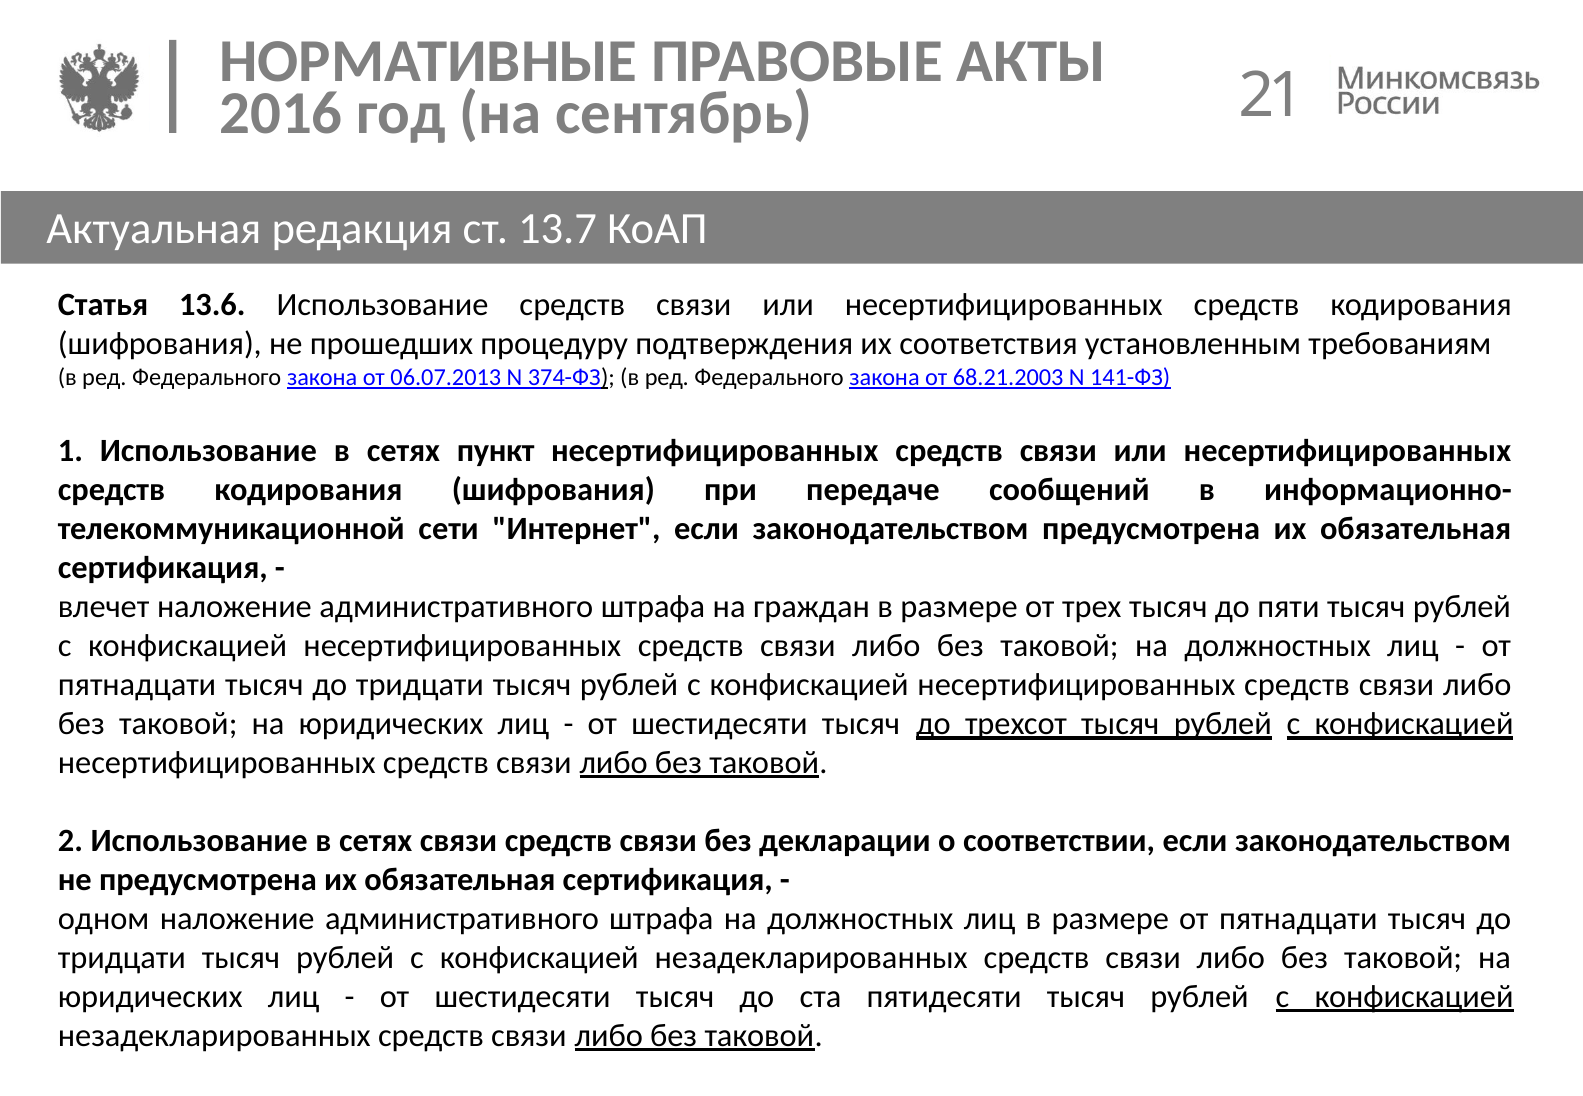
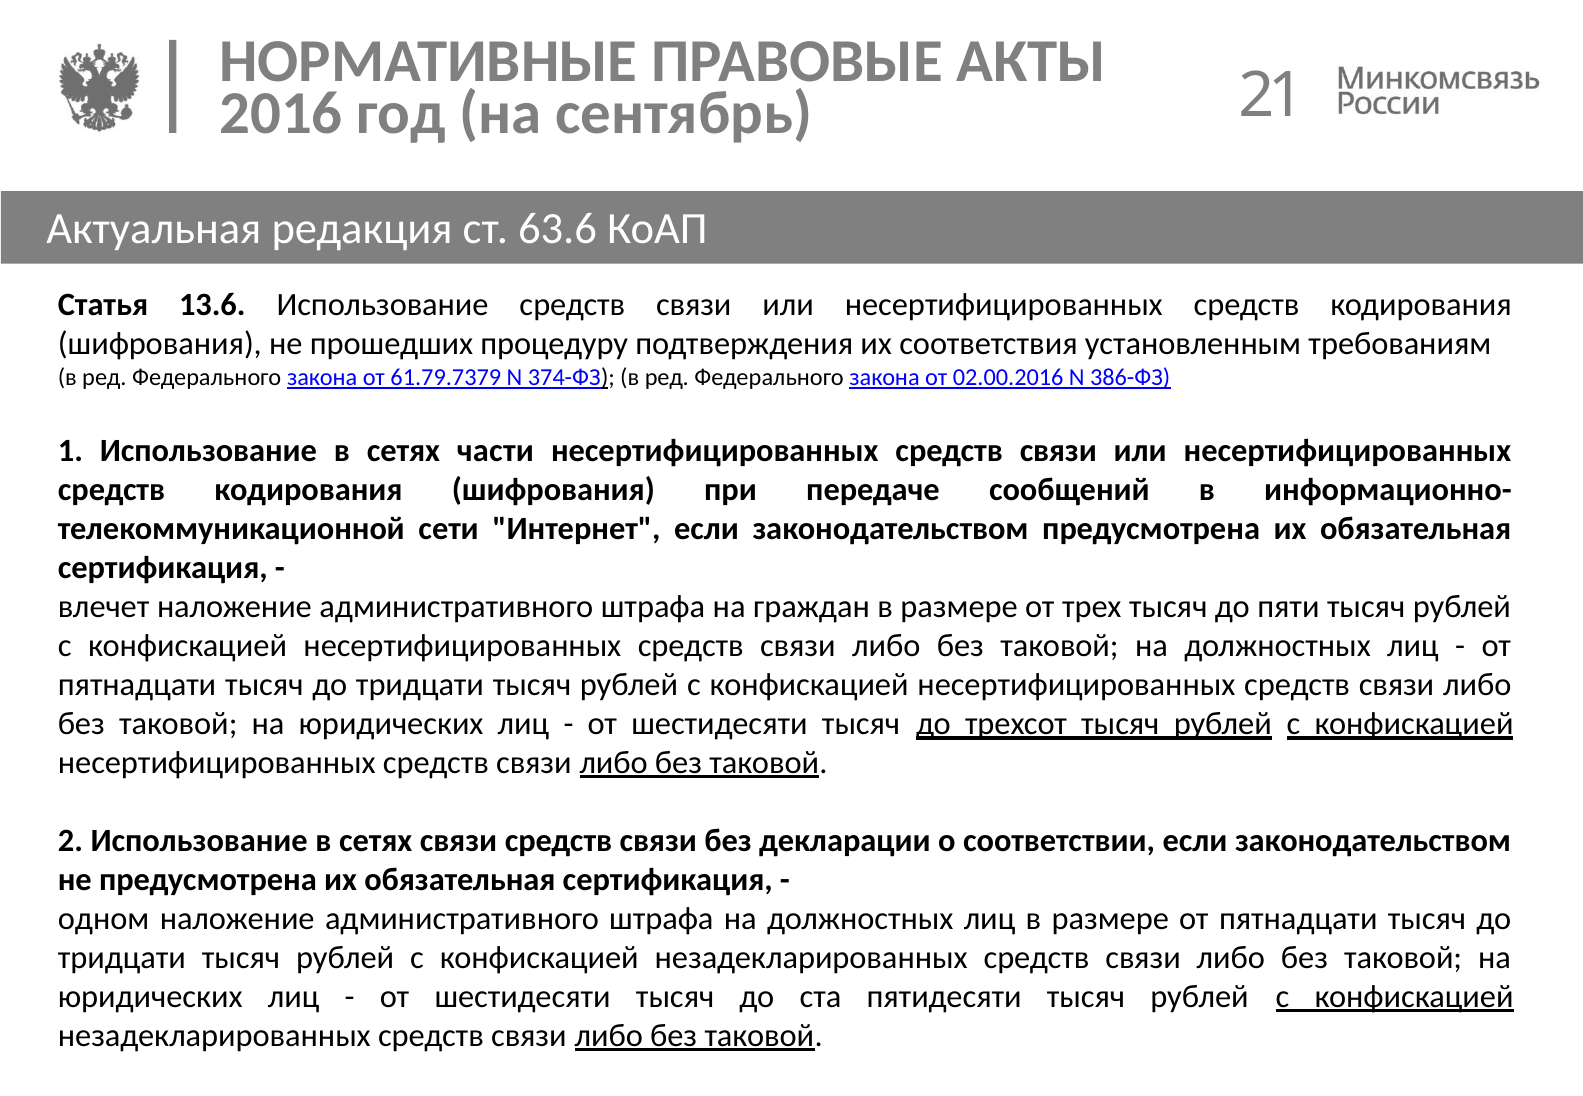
13.7: 13.7 -> 63.6
06.07.2013: 06.07.2013 -> 61.79.7379
68.21.2003: 68.21.2003 -> 02.00.2016
141-ФЗ: 141-ФЗ -> 386-ФЗ
пункт: пункт -> части
